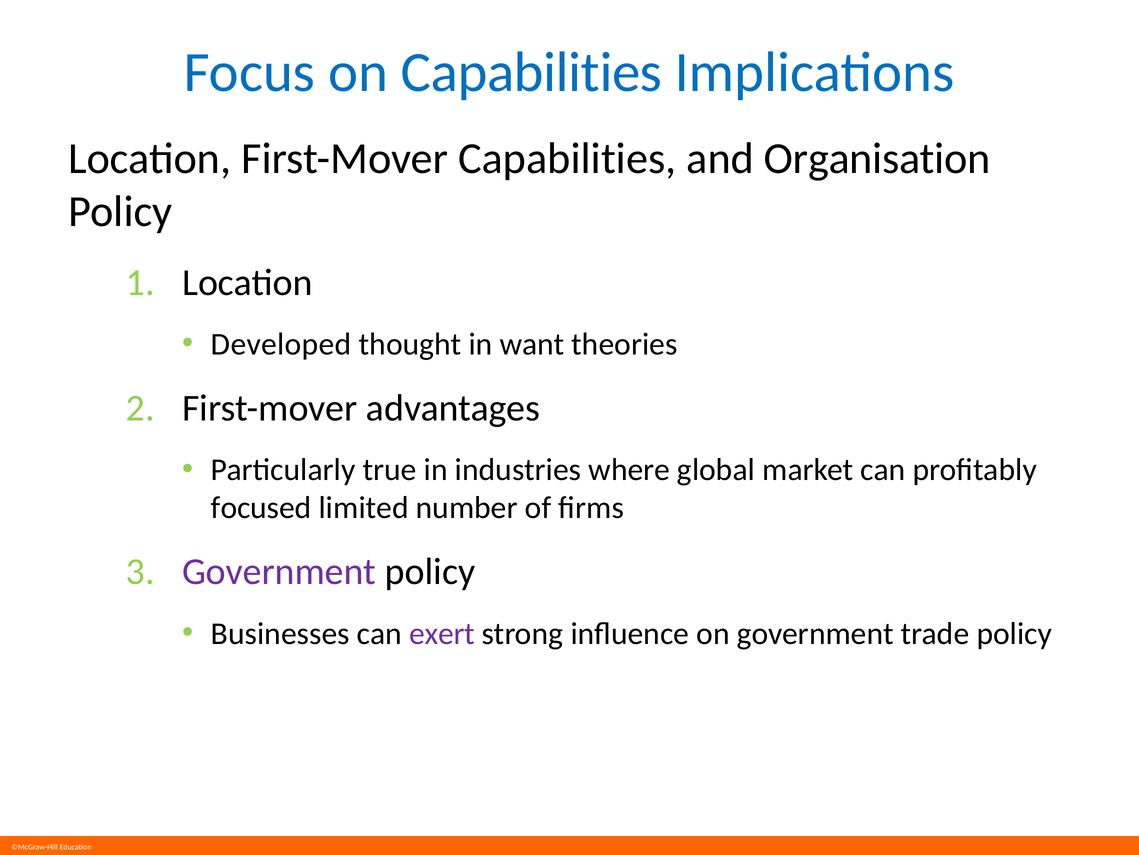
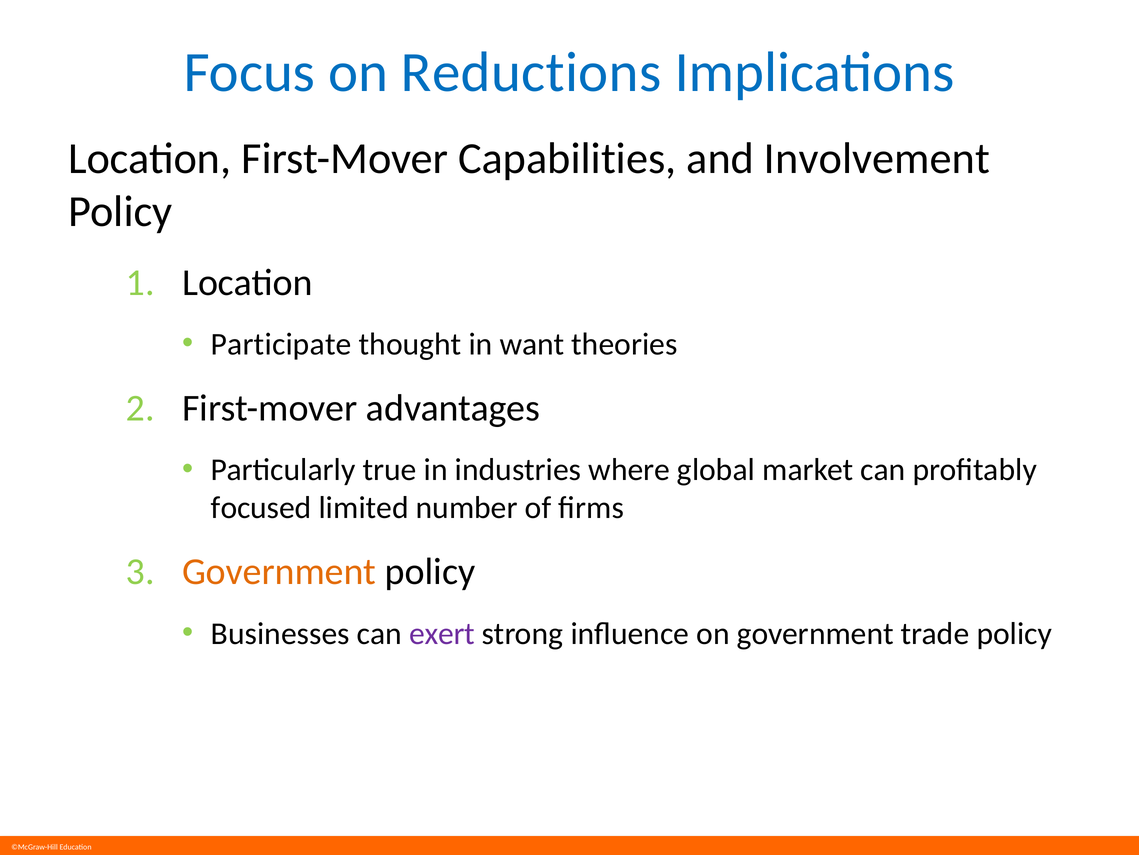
on Capabilities: Capabilities -> Reductions
Organisation: Organisation -> Involvement
Developed: Developed -> Participate
Government at (279, 571) colour: purple -> orange
